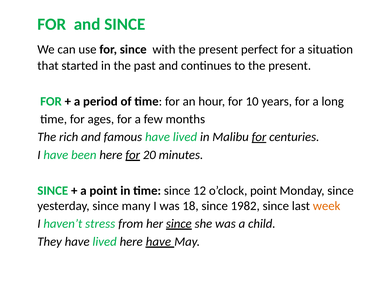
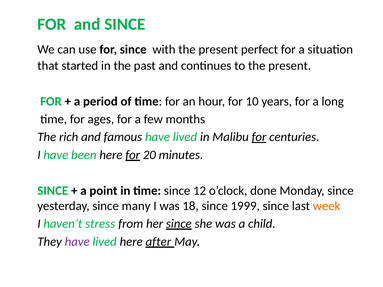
o’clock point: point -> done
1982: 1982 -> 1999
have at (77, 242) colour: black -> purple
here have: have -> after
